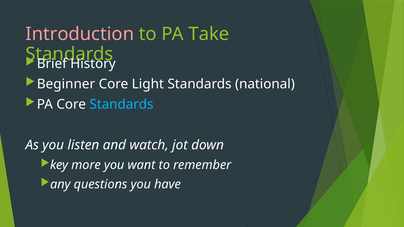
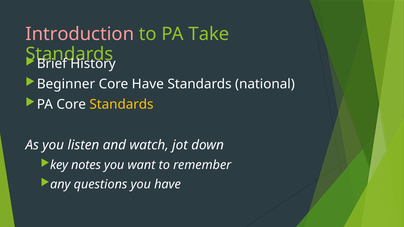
Core Light: Light -> Have
Standards at (122, 104) colour: light blue -> yellow
more: more -> notes
